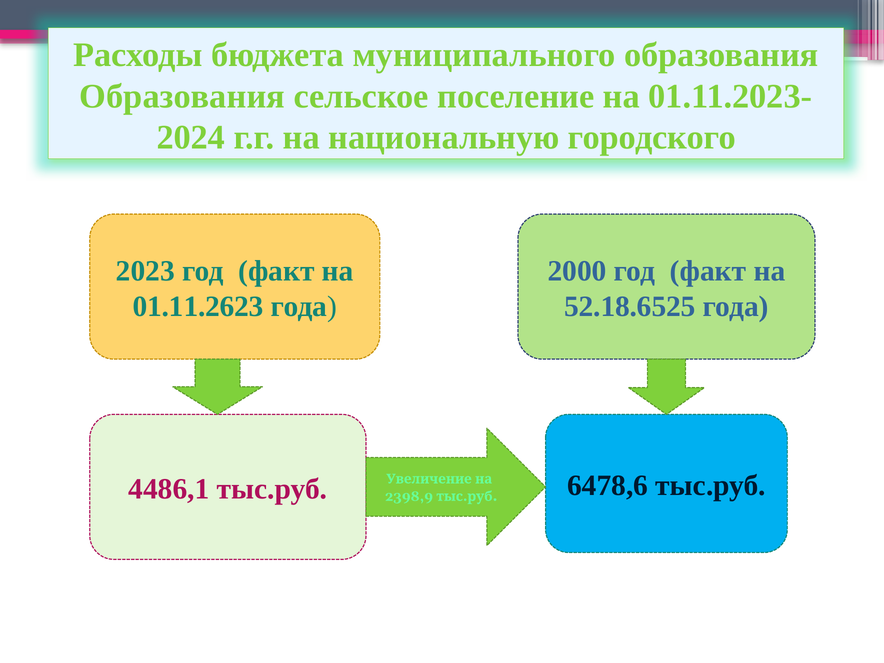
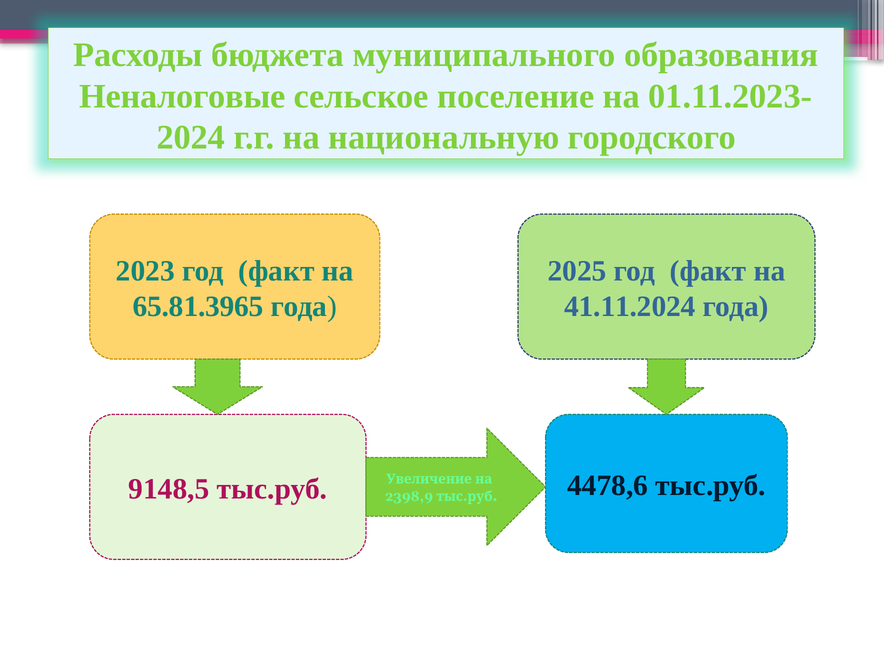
Образования at (182, 96): Образования -> Неналоговые
2000: 2000 -> 2025
01.11.2623: 01.11.2623 -> 65.81.3965
52.18.6525: 52.18.6525 -> 41.11.2024
4486,1: 4486,1 -> 9148,5
6478,6: 6478,6 -> 4478,6
